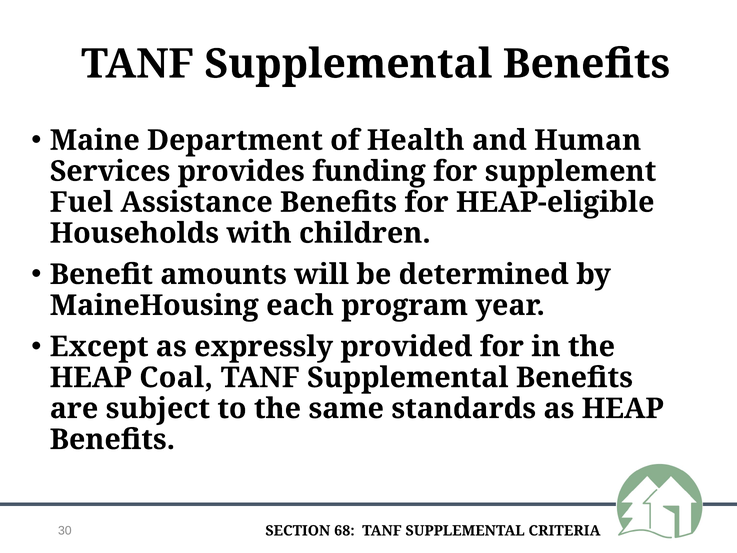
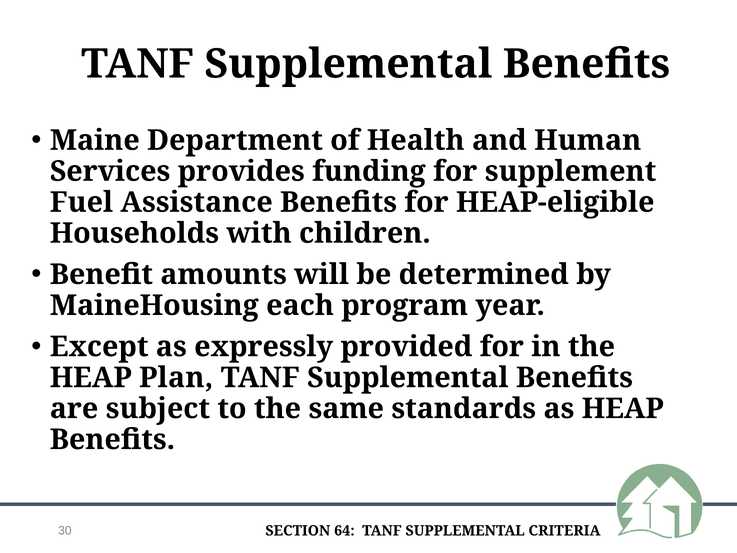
Coal: Coal -> Plan
68: 68 -> 64
